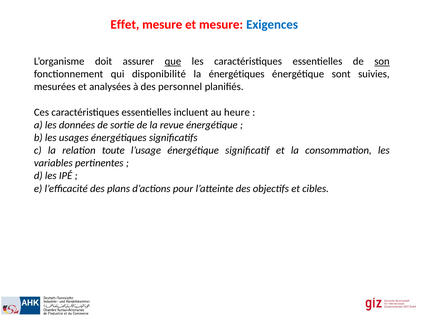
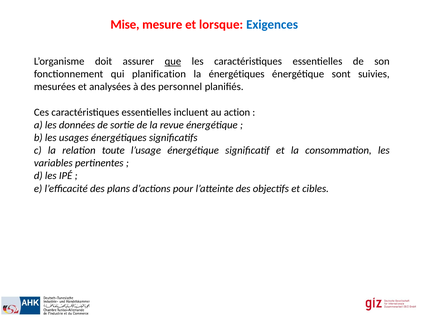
Effet: Effet -> Mise
et mesure: mesure -> lorsque
son underline: present -> none
disponibilité: disponibilité -> planification
heure: heure -> action
